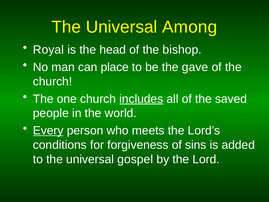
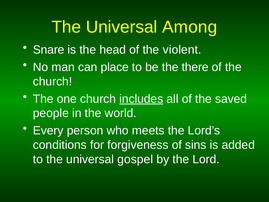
Royal: Royal -> Snare
bishop: bishop -> violent
gave: gave -> there
Every underline: present -> none
